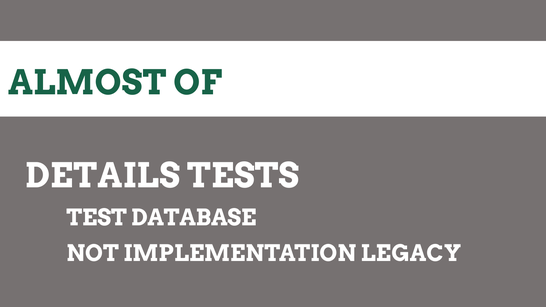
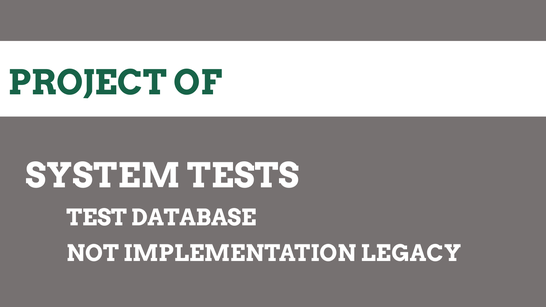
ALMOST: ALMOST -> PROJECT
DETAILS: DETAILS -> SYSTEM
